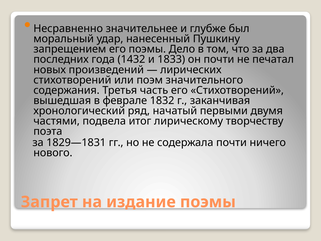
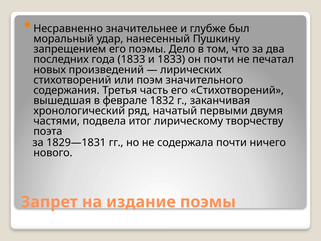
года 1432: 1432 -> 1833
